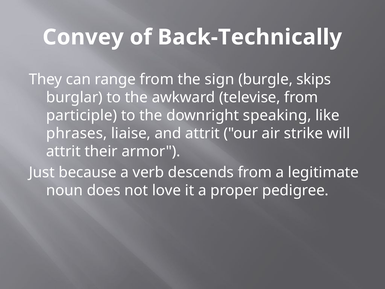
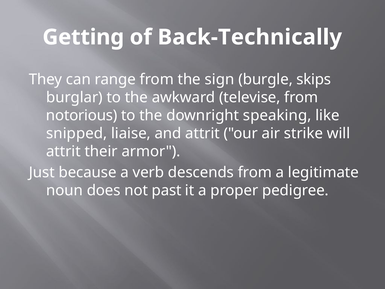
Convey: Convey -> Getting
participle: participle -> notorious
phrases: phrases -> snipped
love: love -> past
